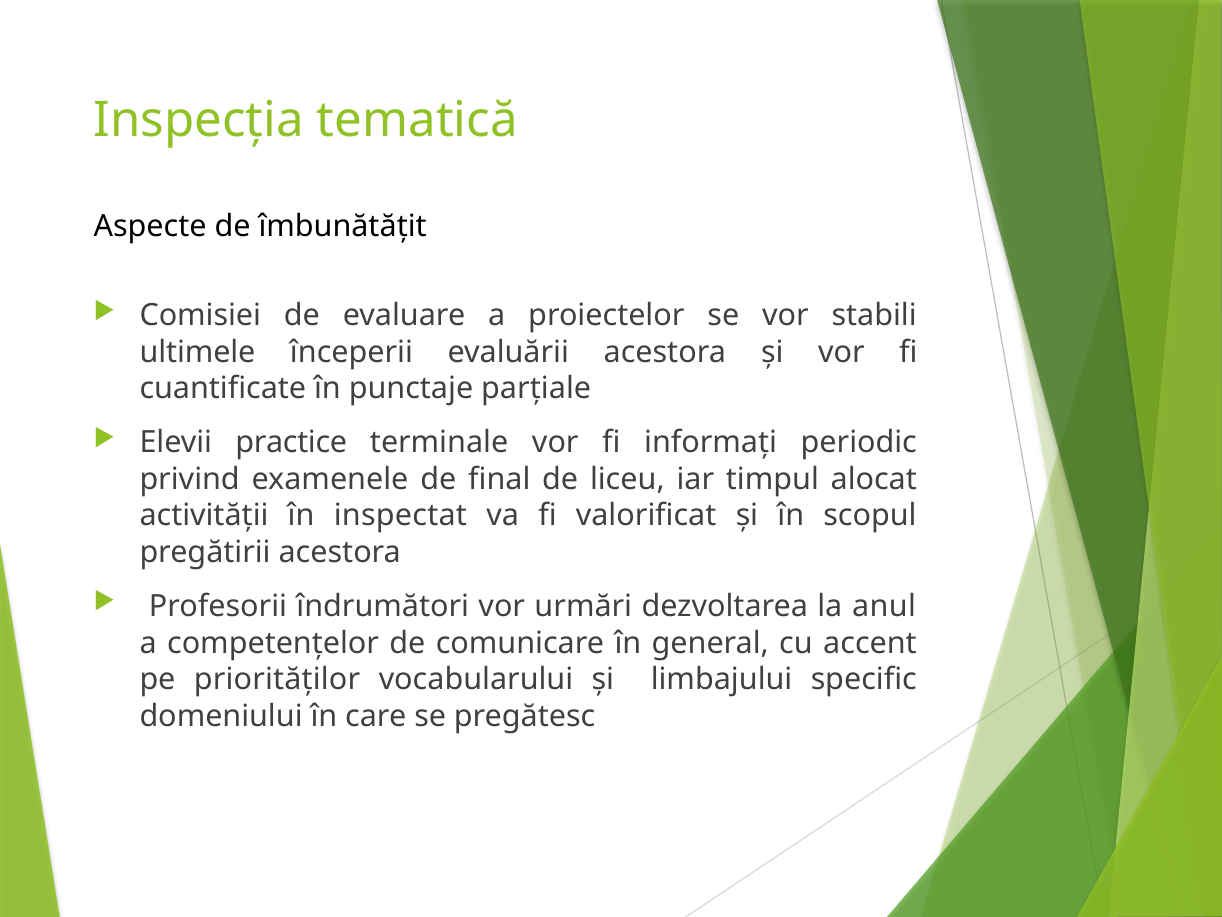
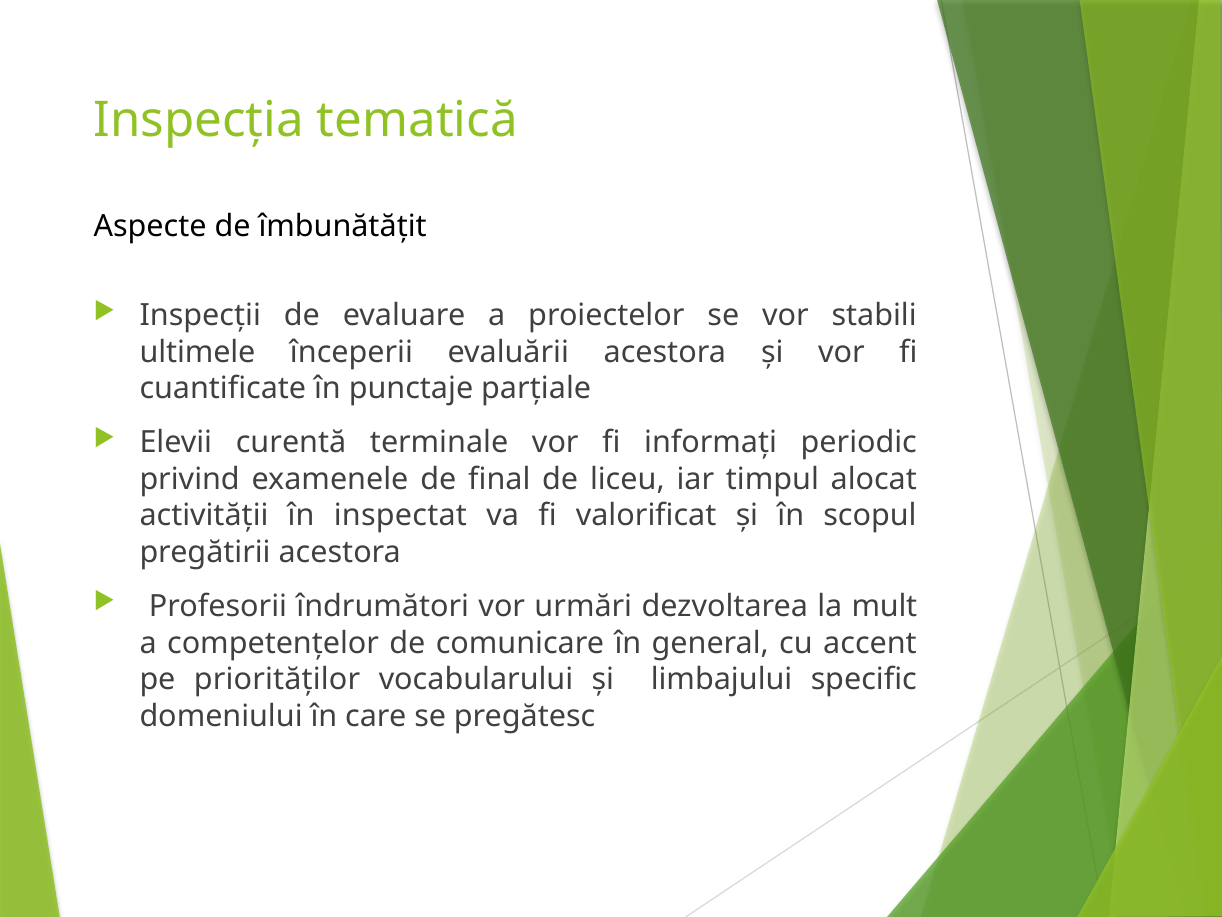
Comisiei: Comisiei -> Inspecții
practice: practice -> curentă
anul: anul -> mult
